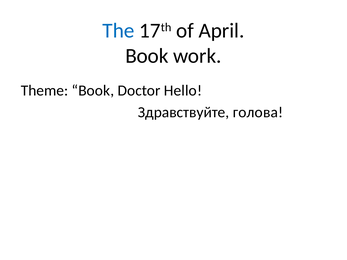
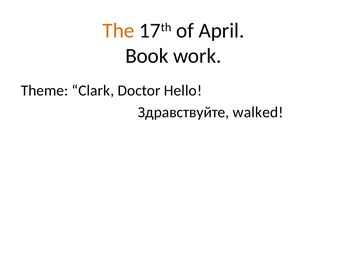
The colour: blue -> orange
Theme Book: Book -> Clark
голова: голова -> walked
